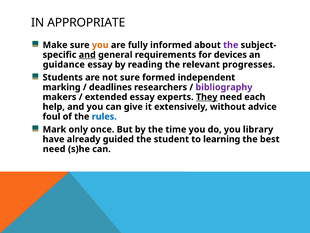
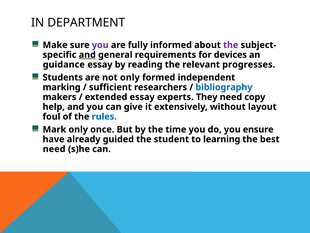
APPROPRIATE: APPROPRIATE -> DEPARTMENT
you at (100, 45) colour: orange -> purple
not sure: sure -> only
deadlines: deadlines -> sufficient
bibliography colour: purple -> blue
They underline: present -> none
each: each -> copy
advice: advice -> layout
library: library -> ensure
